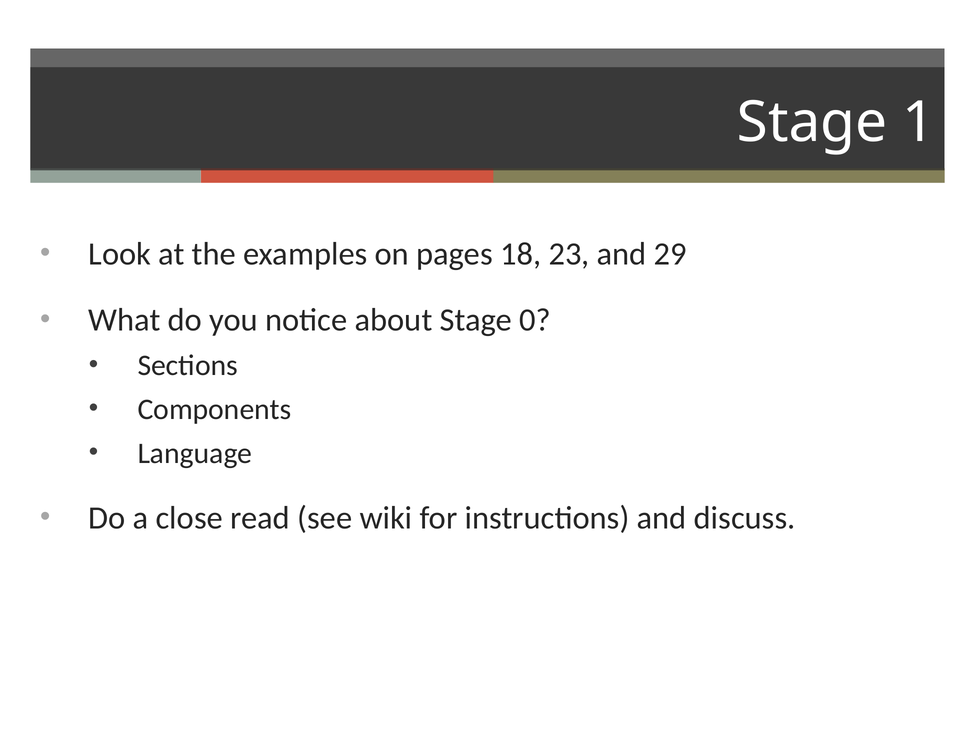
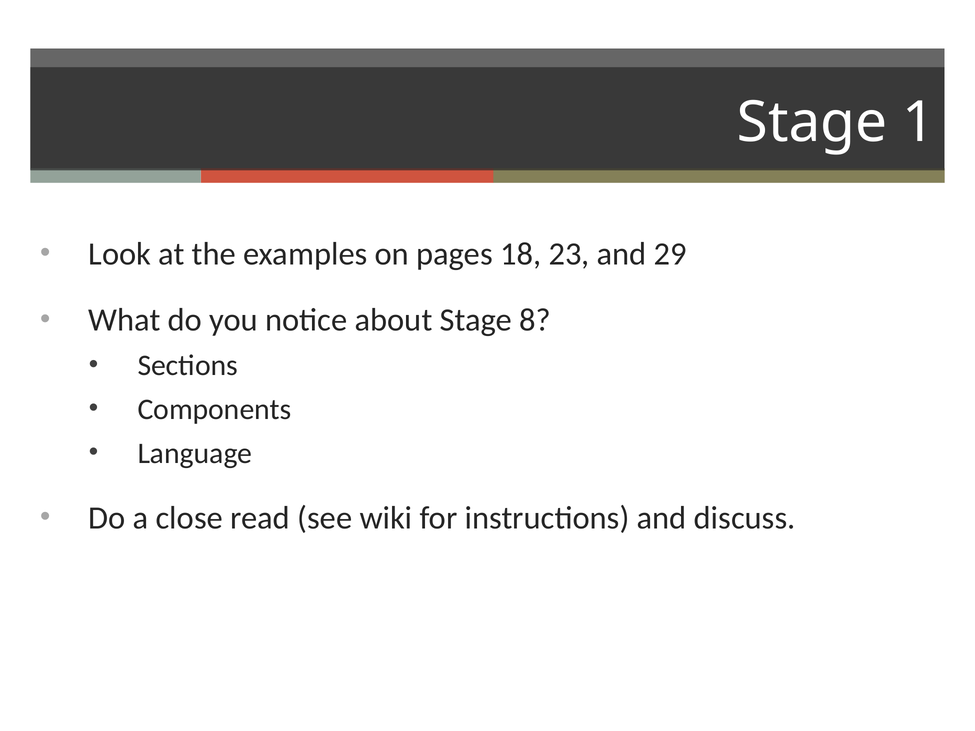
0: 0 -> 8
